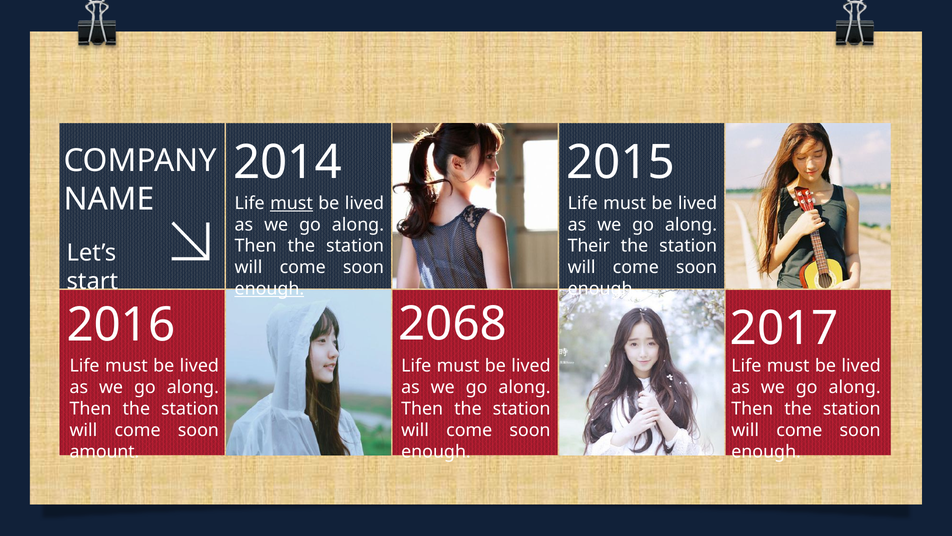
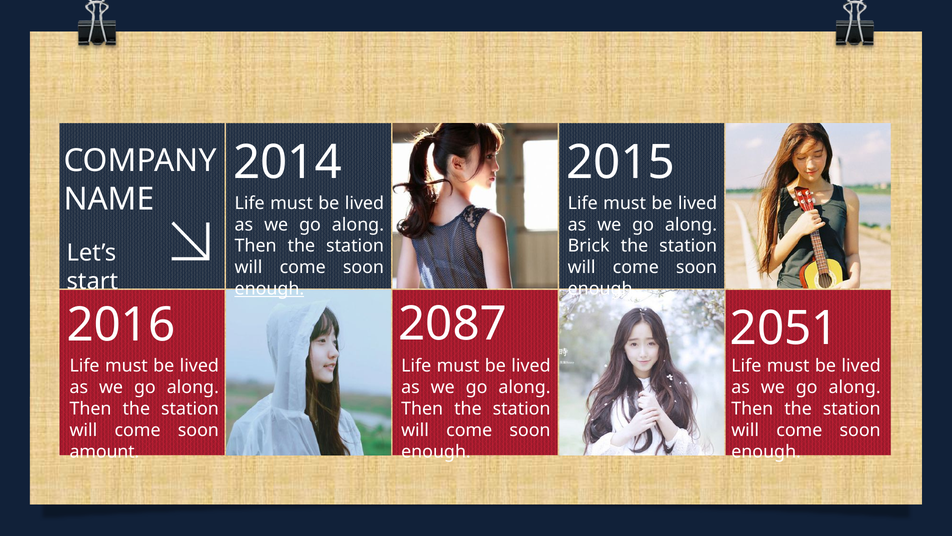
must at (292, 203) underline: present -> none
Their: Their -> Brick
2068: 2068 -> 2087
2017: 2017 -> 2051
